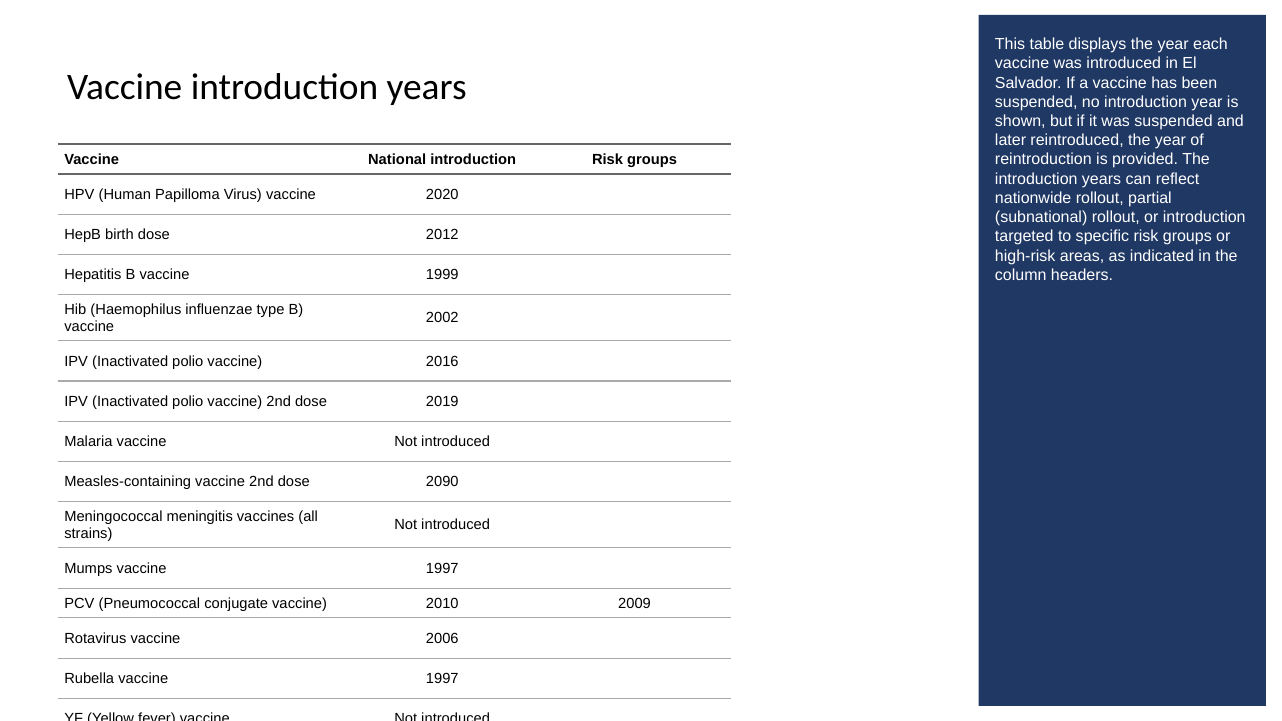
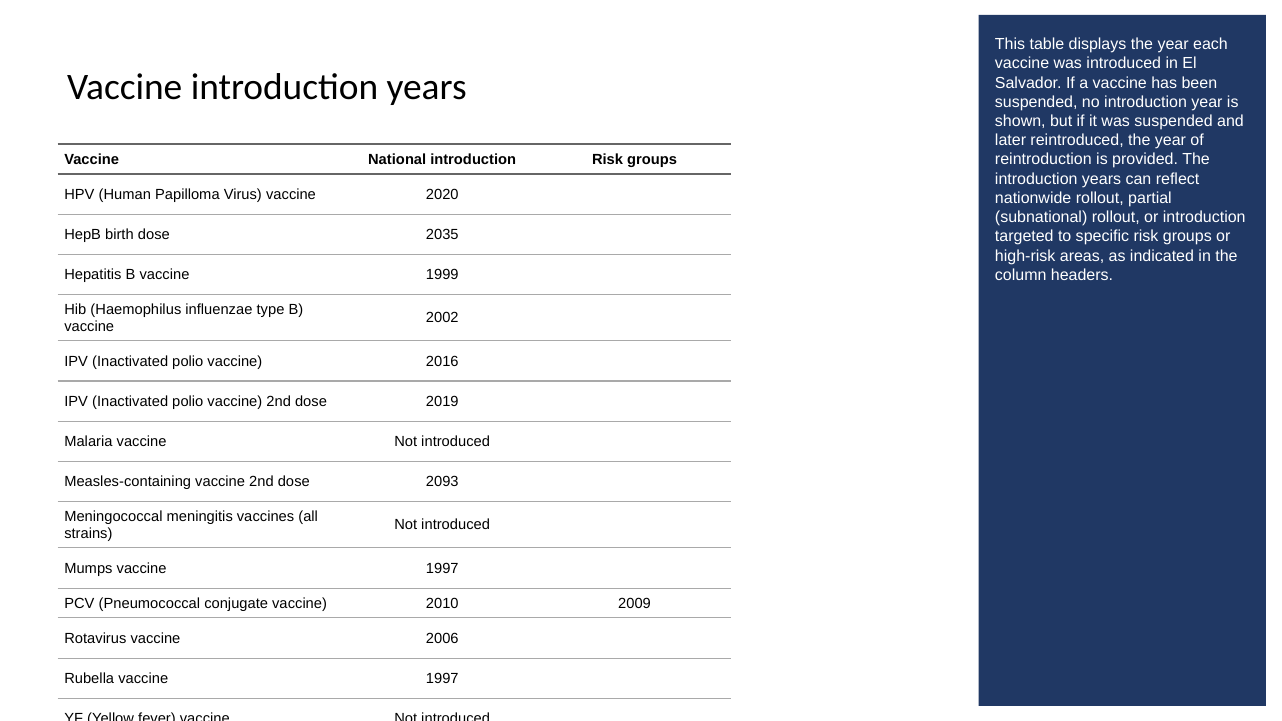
2012: 2012 -> 2035
2090: 2090 -> 2093
